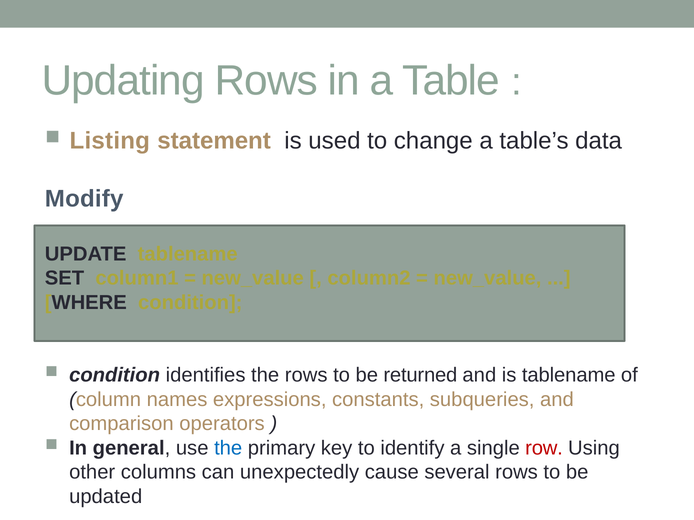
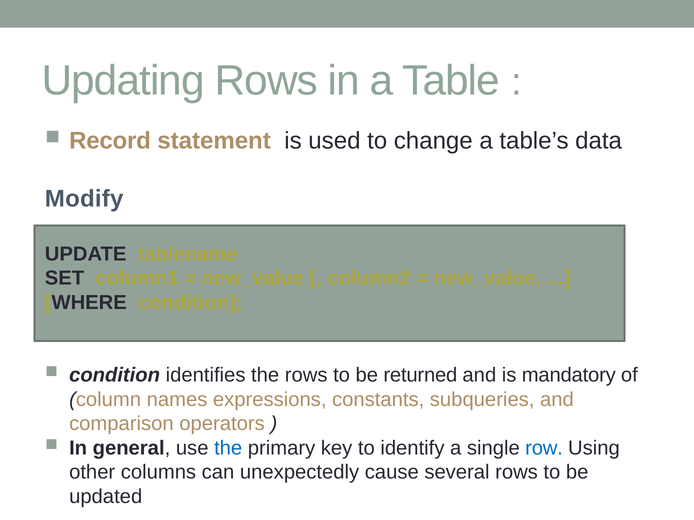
Listing: Listing -> Record
is tablename: tablename -> mandatory
row colour: red -> blue
